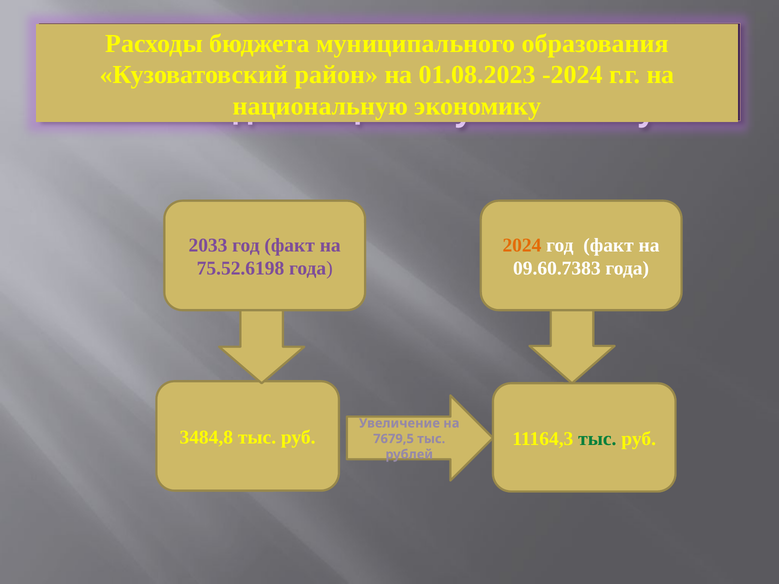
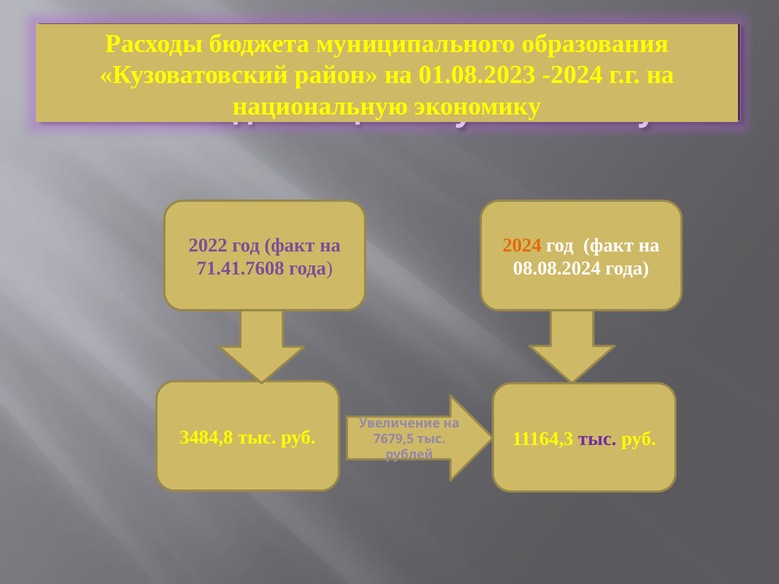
2033: 2033 -> 2022
75.52.6198: 75.52.6198 -> 71.41.7608
09.60.7383: 09.60.7383 -> 08.08.2024
тыс at (597, 439) colour: green -> purple
